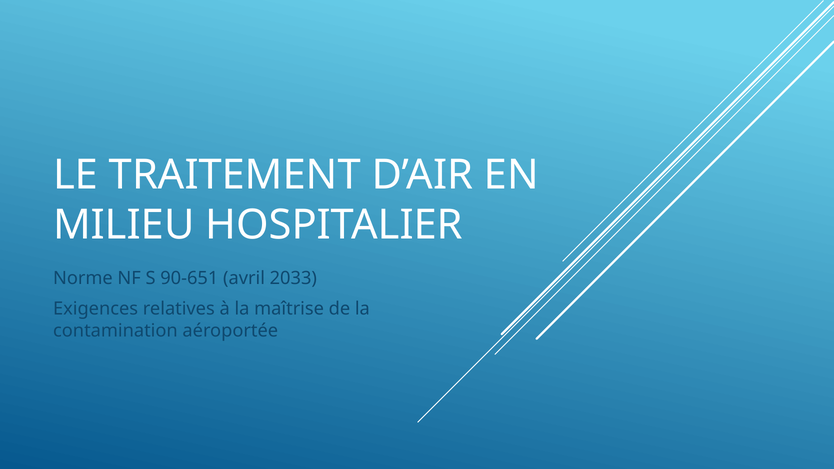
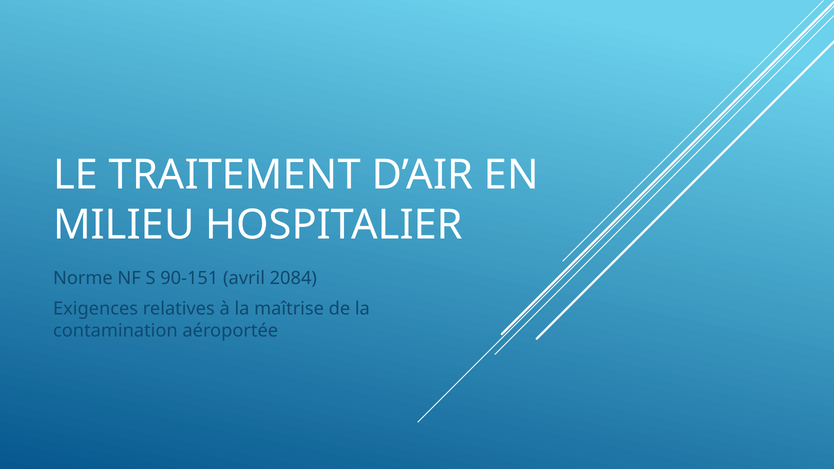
90-651: 90-651 -> 90-151
2033: 2033 -> 2084
